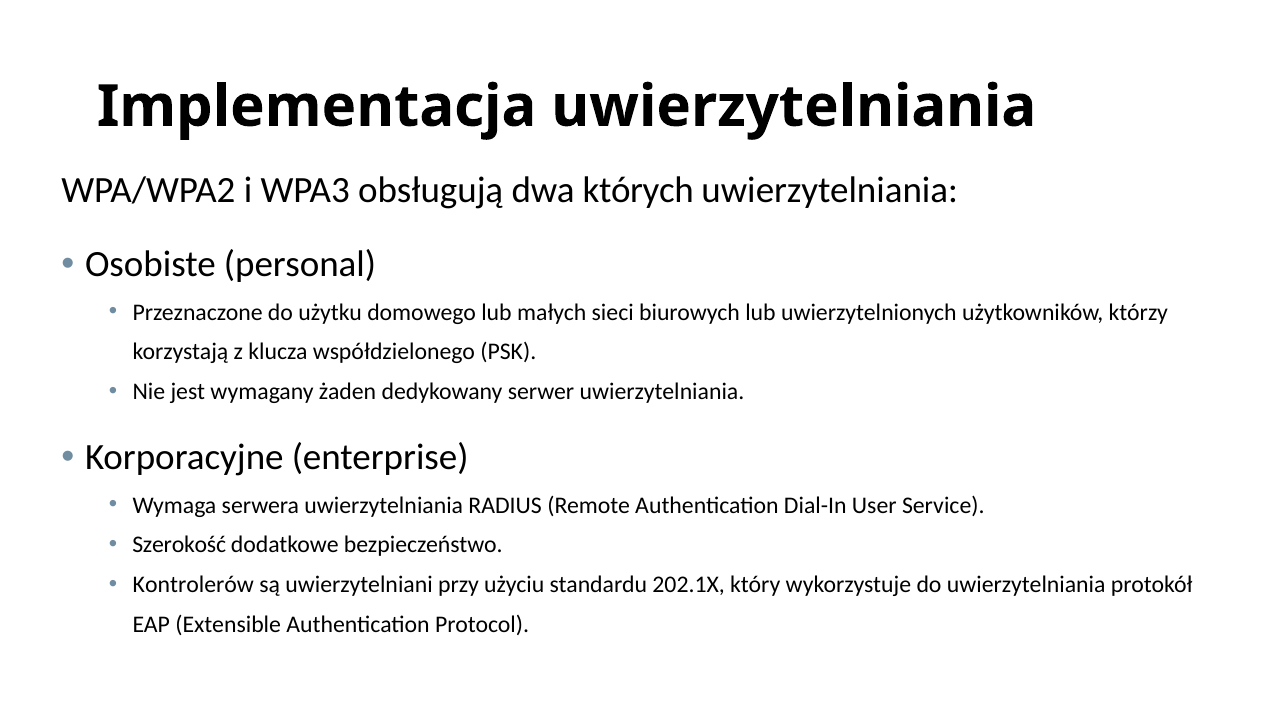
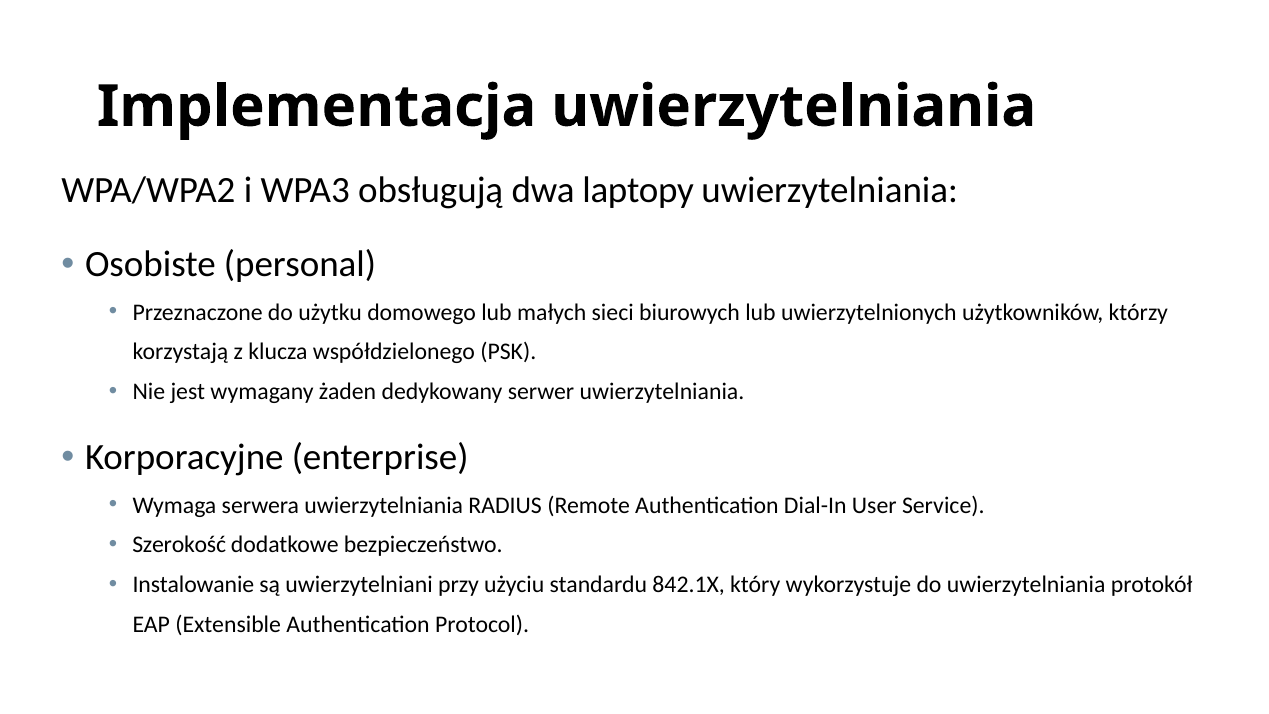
których: których -> laptopy
Kontrolerów: Kontrolerów -> Instalowanie
202.1X: 202.1X -> 842.1X
